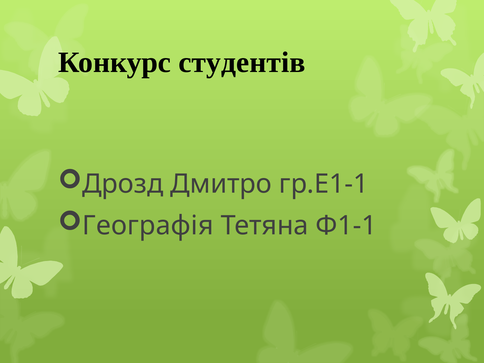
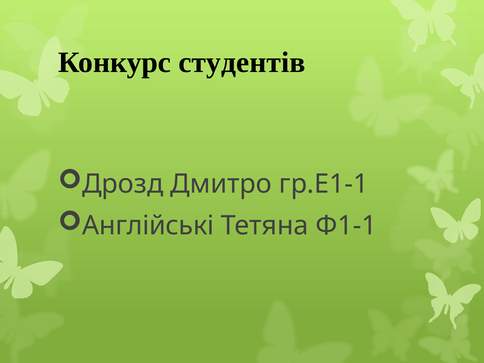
Географія: Географія -> Англійські
